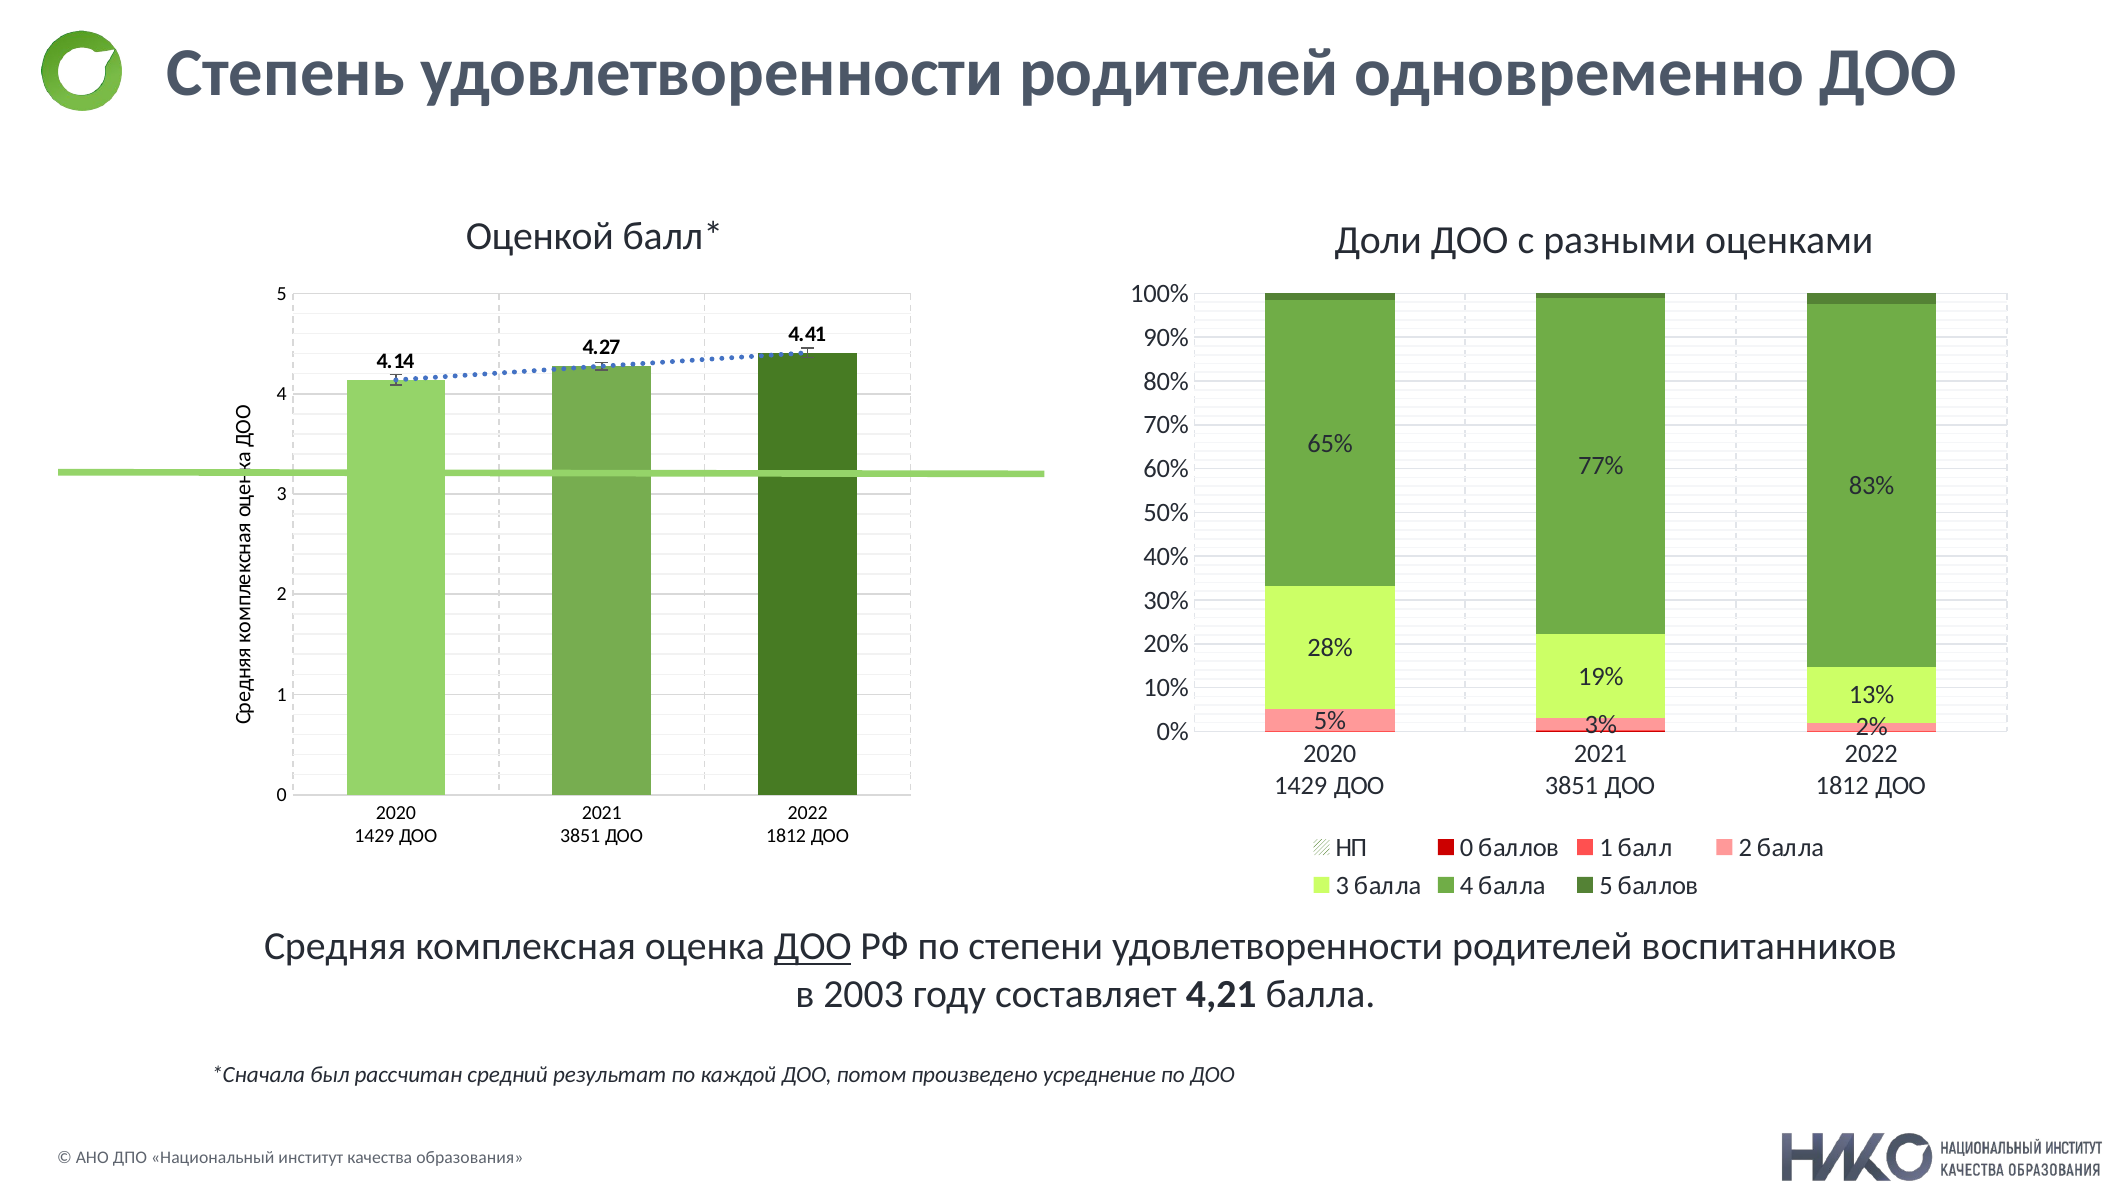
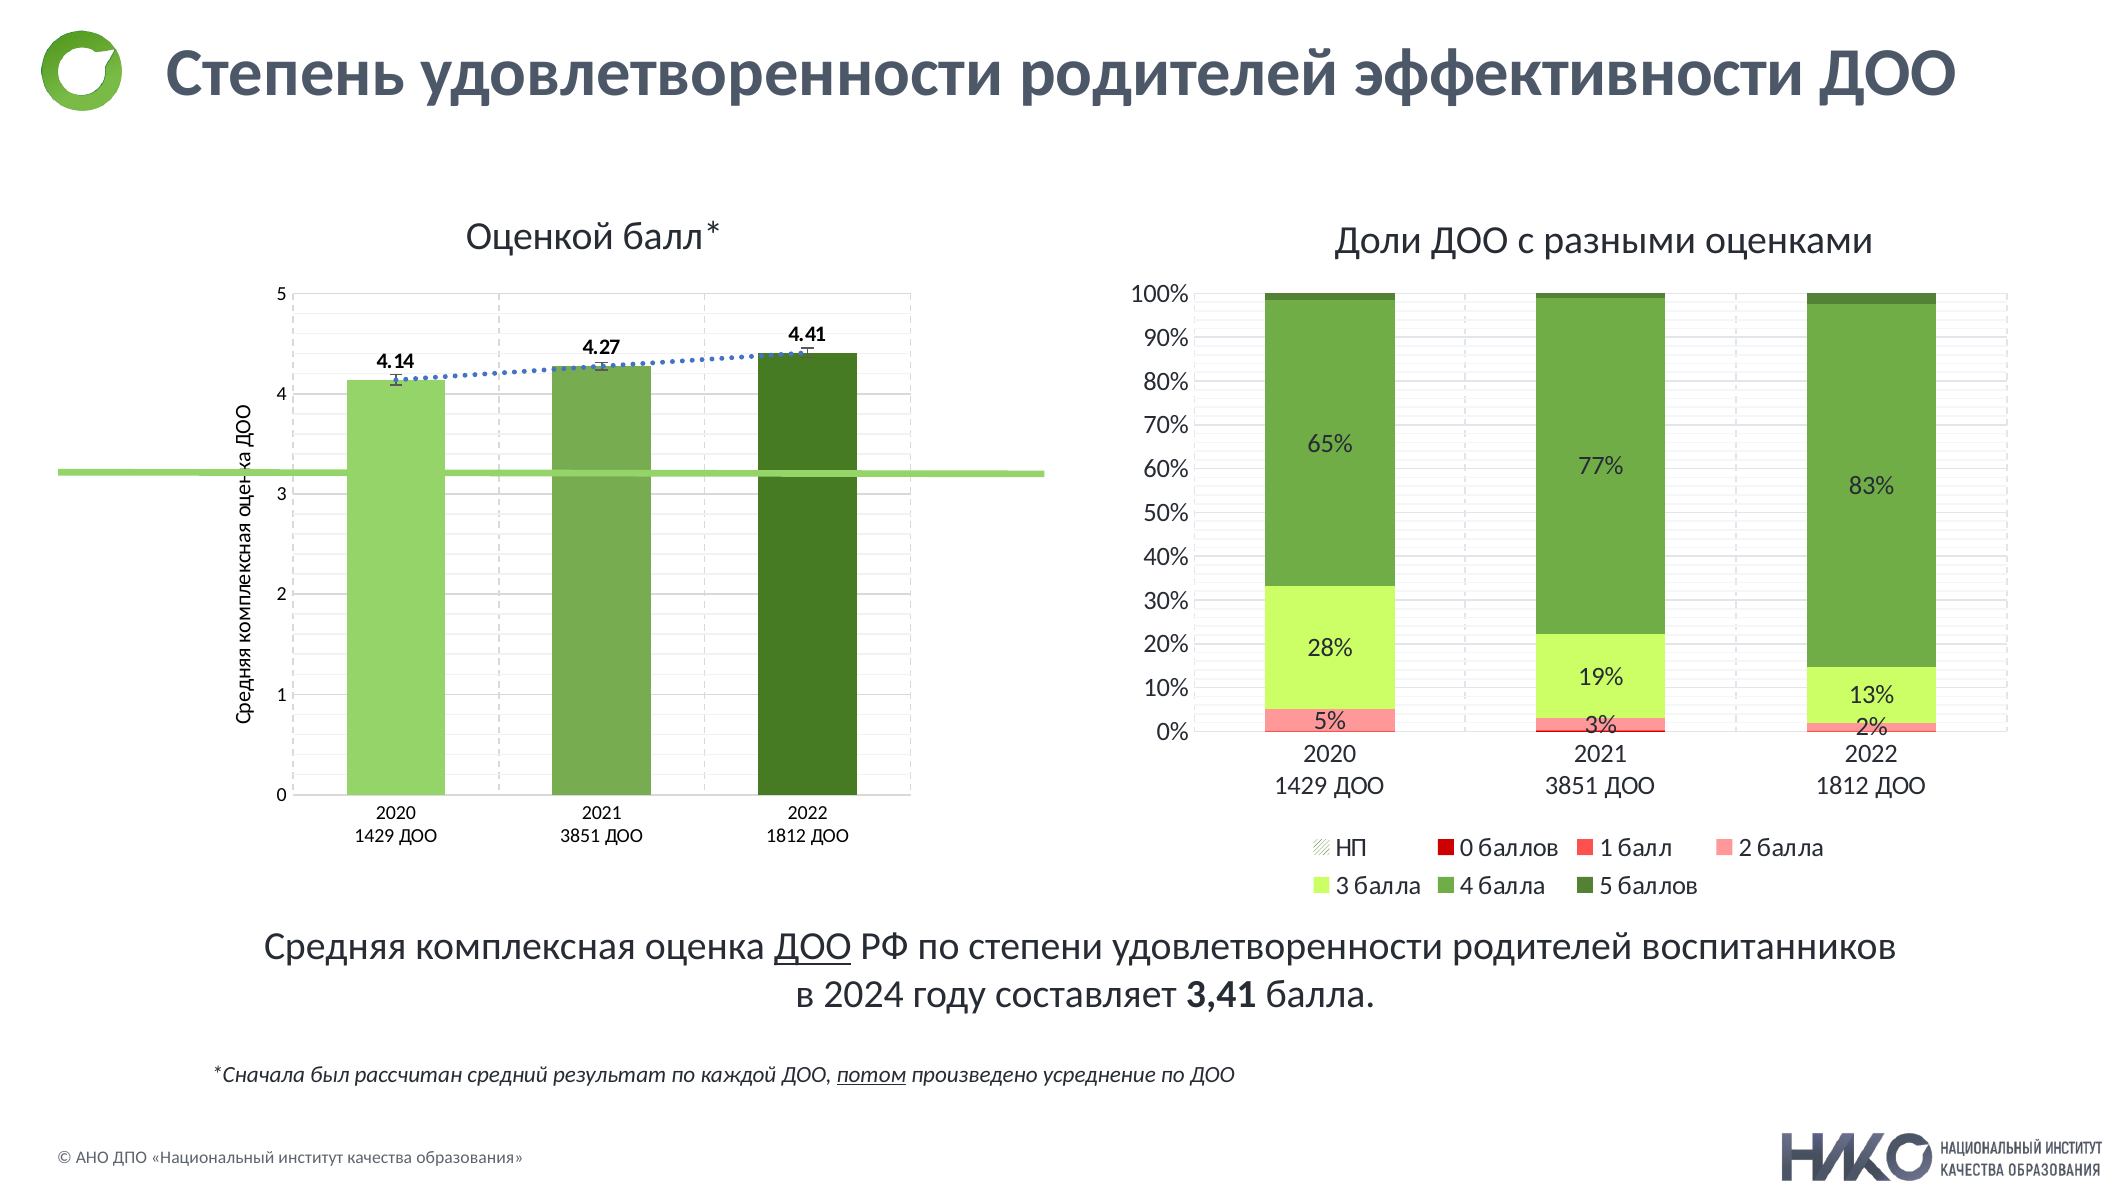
одновременно: одновременно -> эффективности
2003: 2003 -> 2024
4,21: 4,21 -> 3,41
потом underline: none -> present
